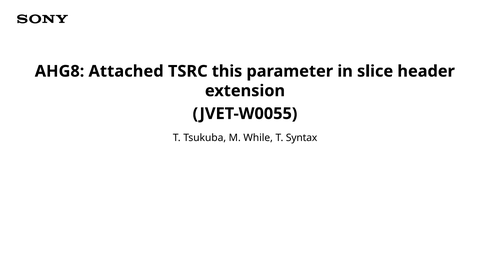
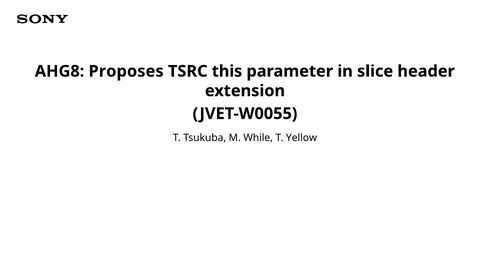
Attached: Attached -> Proposes
Syntax: Syntax -> Yellow
